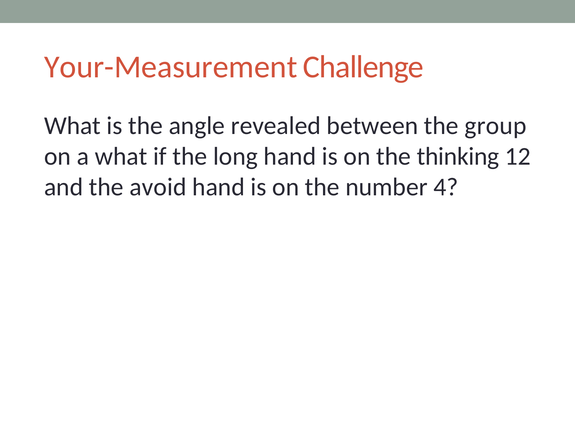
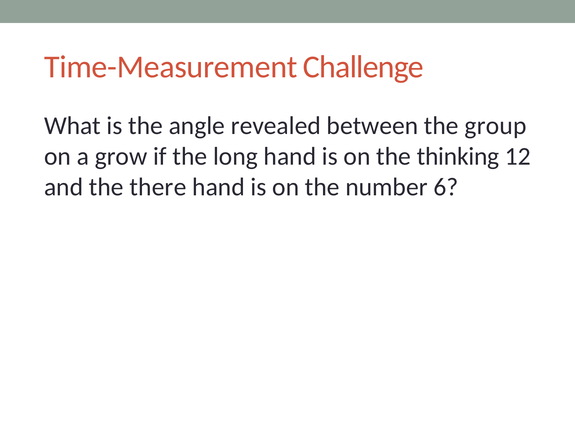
Your-Measurement: Your-Measurement -> Time-Measurement
a what: what -> grow
avoid: avoid -> there
4: 4 -> 6
